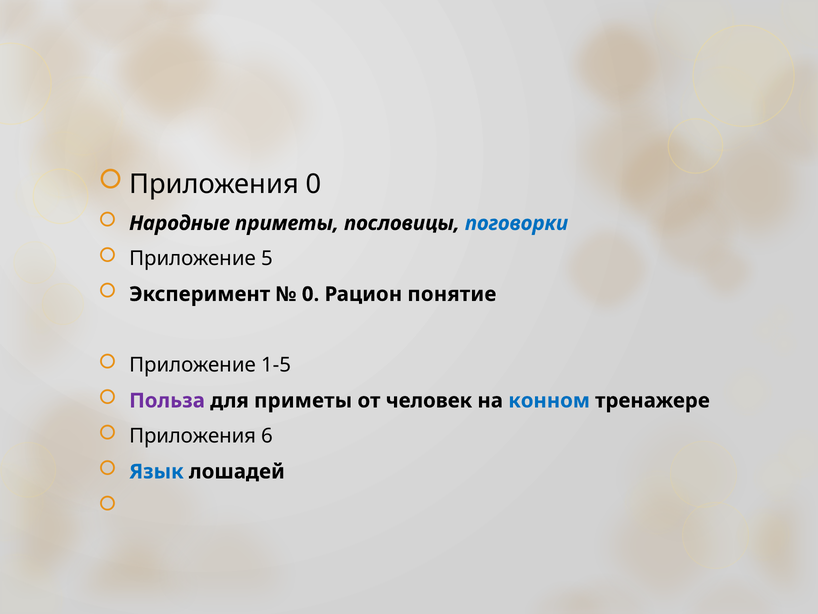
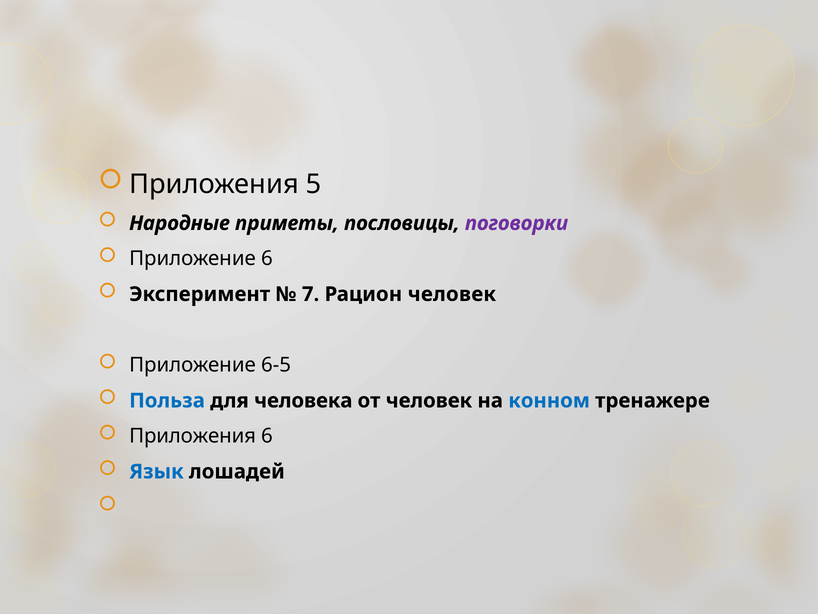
Приложения 0: 0 -> 5
поговорки colour: blue -> purple
Приложение 5: 5 -> 6
0 at (311, 294): 0 -> 7
Рацион понятие: понятие -> человек
1-5: 1-5 -> 6-5
Польза colour: purple -> blue
для приметы: приметы -> человека
